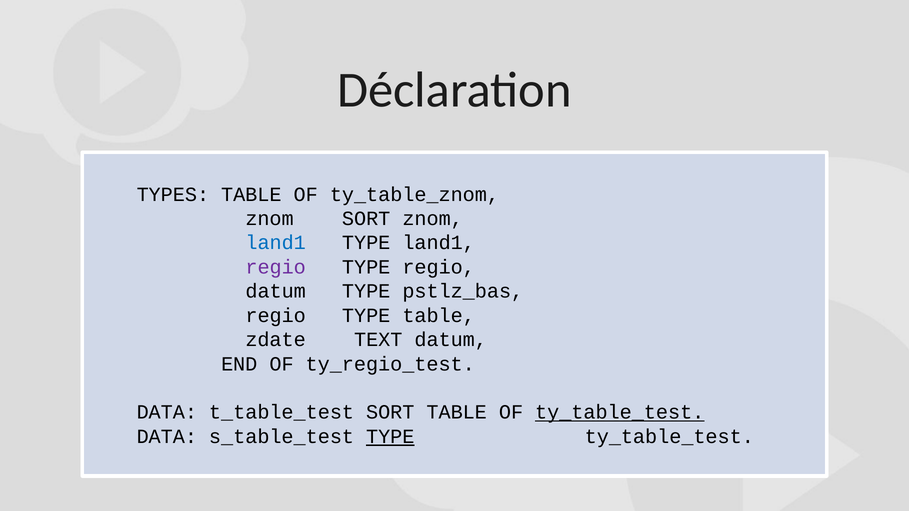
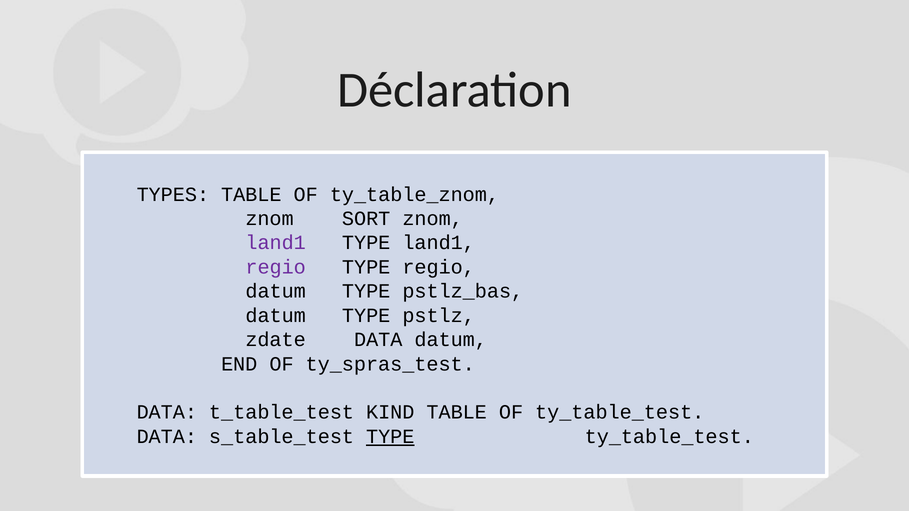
land1 at (276, 243) colour: blue -> purple
regio at (276, 316): regio -> datum
TYPE table: table -> pstlz
zdate TEXT: TEXT -> DATA
ty_regio_test: ty_regio_test -> ty_spras_test
t_table_test SORT: SORT -> KIND
ty_table_test at (620, 413) underline: present -> none
